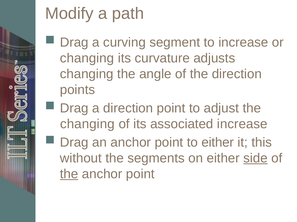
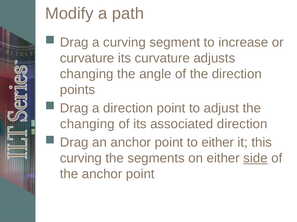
changing at (87, 58): changing -> curvature
associated increase: increase -> direction
without at (81, 159): without -> curving
the at (69, 175) underline: present -> none
